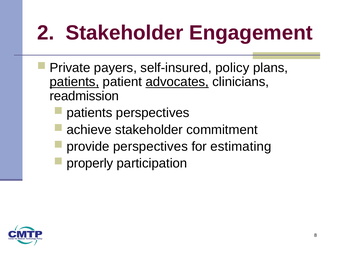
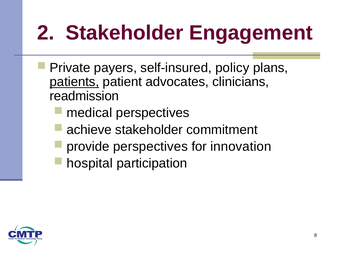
advocates underline: present -> none
patients at (89, 113): patients -> medical
estimating: estimating -> innovation
properly: properly -> hospital
